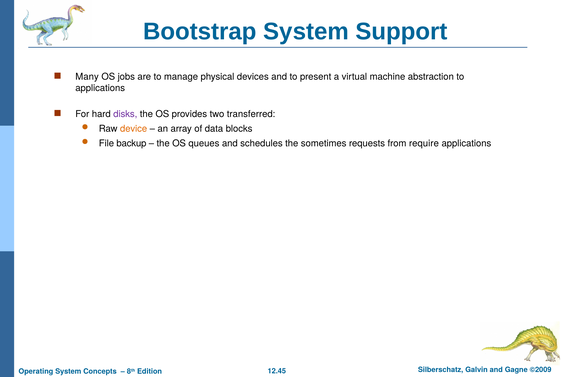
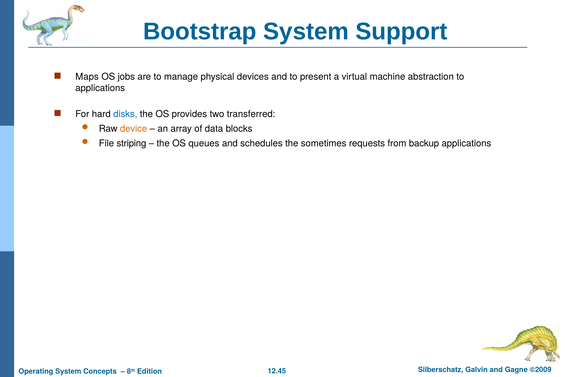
Many: Many -> Maps
disks colour: purple -> blue
backup: backup -> striping
require: require -> backup
